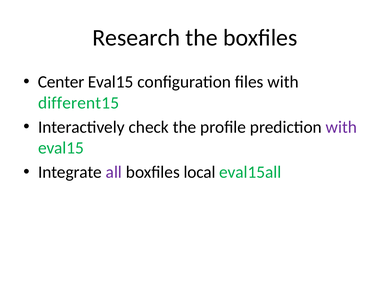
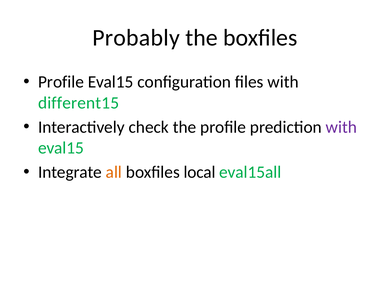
Research: Research -> Probably
Center at (61, 82): Center -> Profile
all colour: purple -> orange
